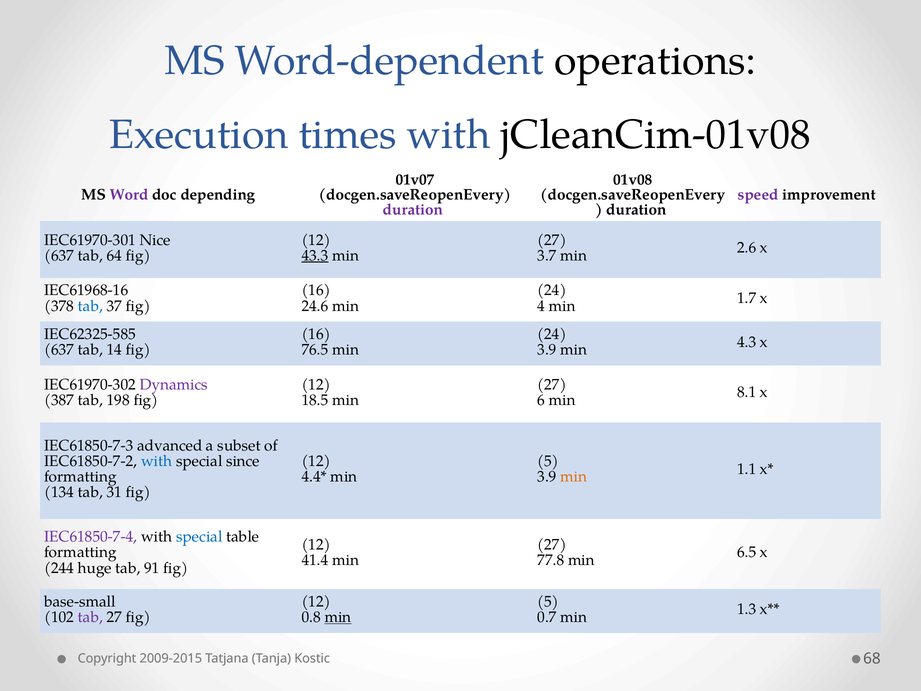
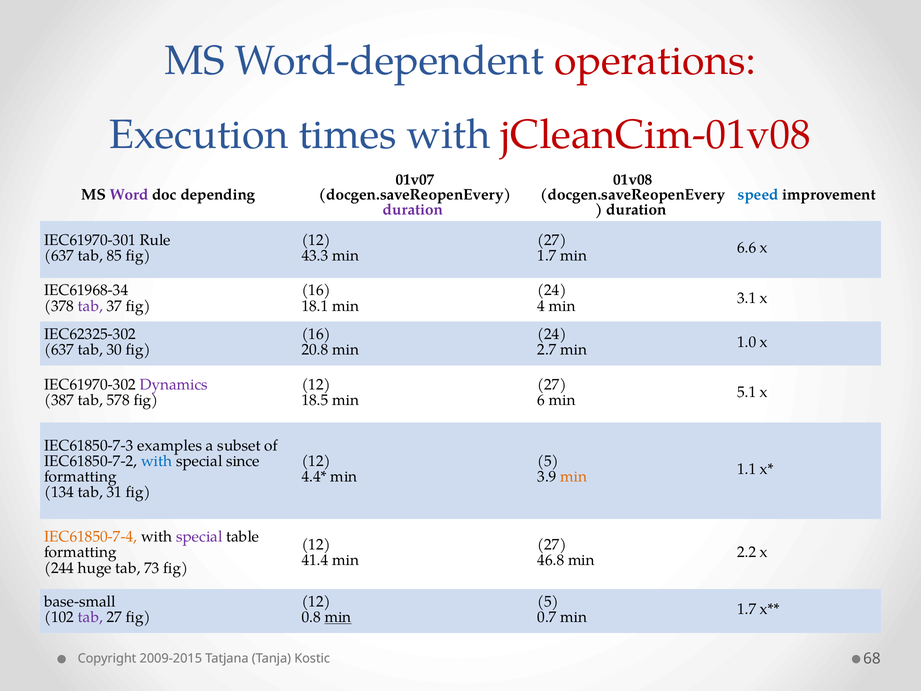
operations colour: black -> red
jCleanCim-01v08 colour: black -> red
speed colour: purple -> blue
Nice: Nice -> Rule
2.6: 2.6 -> 6.6
64: 64 -> 85
43.3 underline: present -> none
3.7 at (547, 255): 3.7 -> 1.7
IEC61968-16: IEC61968-16 -> IEC61968-34
1.7: 1.7 -> 3.1
tab at (90, 306) colour: blue -> purple
24.6: 24.6 -> 18.1
IEC62325-585: IEC62325-585 -> IEC62325-302
4.3: 4.3 -> 1.0
14: 14 -> 30
76.5: 76.5 -> 20.8
3.9 at (547, 350): 3.9 -> 2.7
8.1: 8.1 -> 5.1
198: 198 -> 578
advanced: advanced -> examples
IEC61850-7-4 colour: purple -> orange
special at (199, 537) colour: blue -> purple
6.5: 6.5 -> 2.2
77.8: 77.8 -> 46.8
91: 91 -> 73
1.3 at (747, 609): 1.3 -> 1.7
